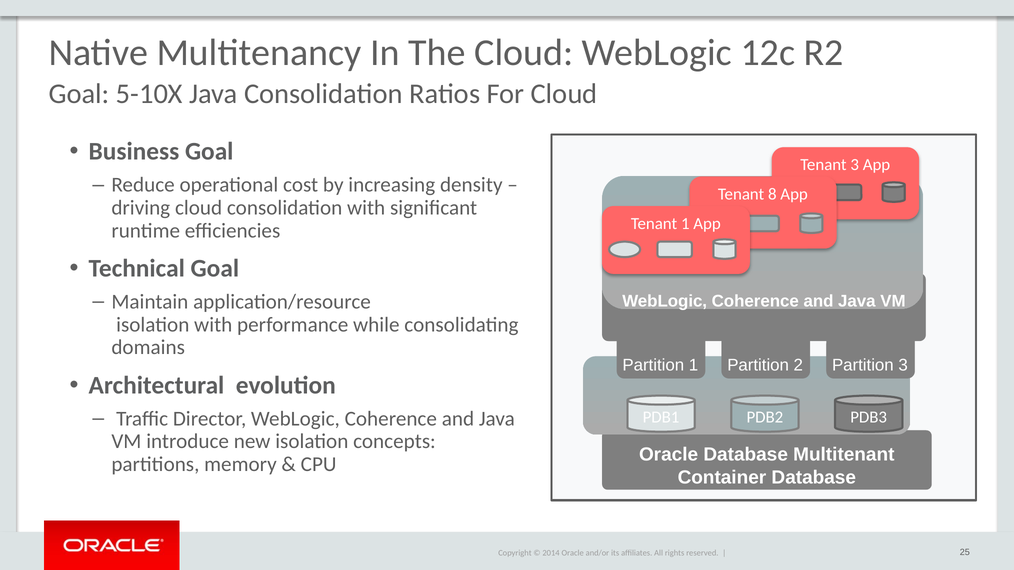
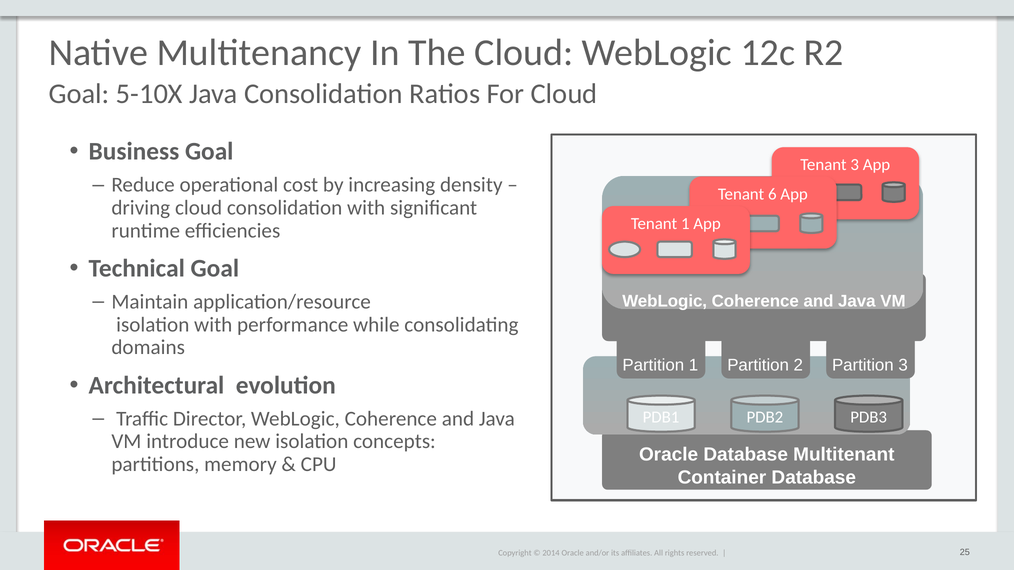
8: 8 -> 6
